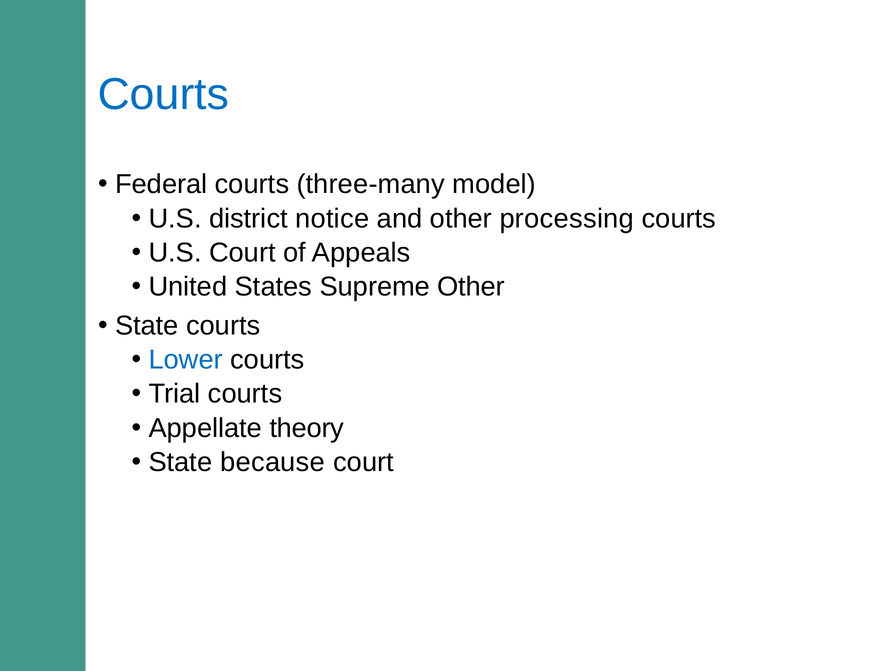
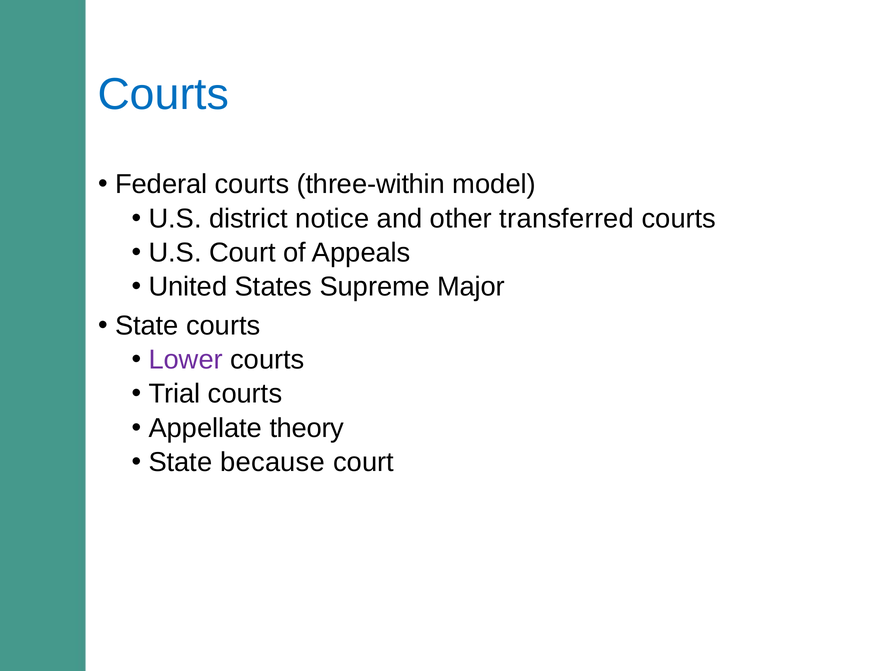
three-many: three-many -> three-within
processing: processing -> transferred
Supreme Other: Other -> Major
Lower colour: blue -> purple
